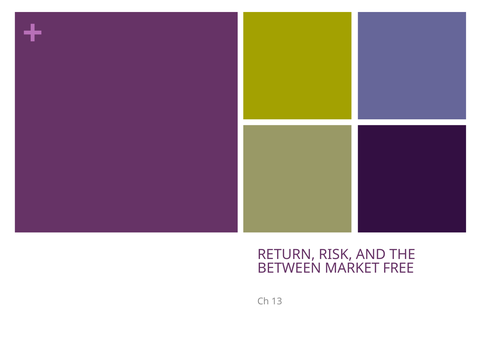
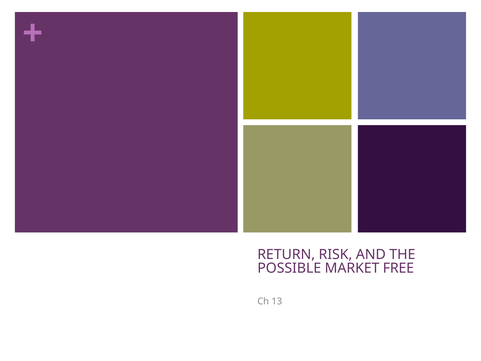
BETWEEN: BETWEEN -> POSSIBLE
